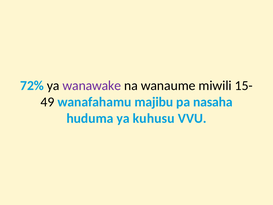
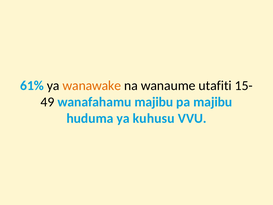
72%: 72% -> 61%
wanawake colour: purple -> orange
miwili: miwili -> utafiti
pa nasaha: nasaha -> majibu
